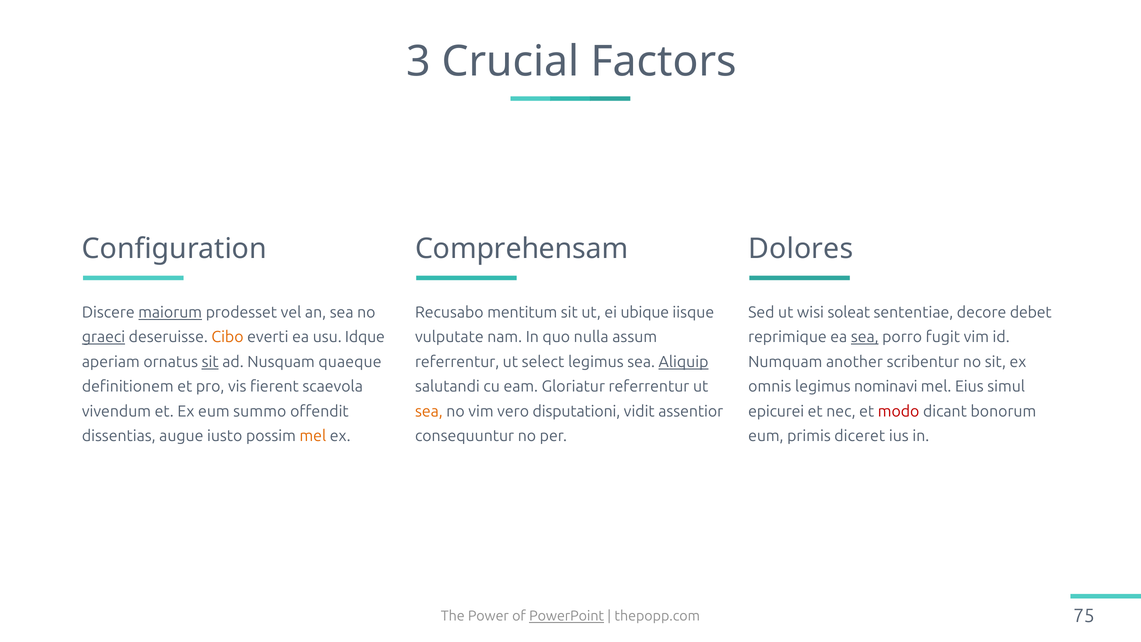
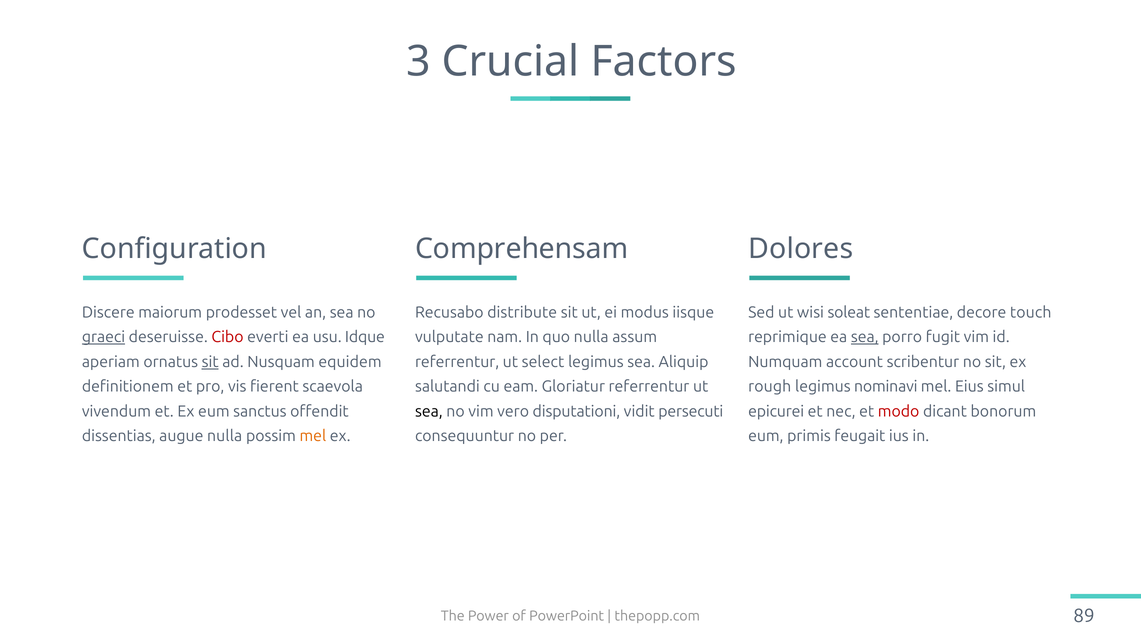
maiorum underline: present -> none
mentitum: mentitum -> distribute
ubique: ubique -> modus
debet: debet -> touch
Cibo colour: orange -> red
quaeque: quaeque -> equidem
Aliquip underline: present -> none
another: another -> account
omnis: omnis -> rough
summo: summo -> sanctus
sea at (429, 411) colour: orange -> black
assentior: assentior -> persecuti
augue iusto: iusto -> nulla
diceret: diceret -> feugait
PowerPoint underline: present -> none
75: 75 -> 89
